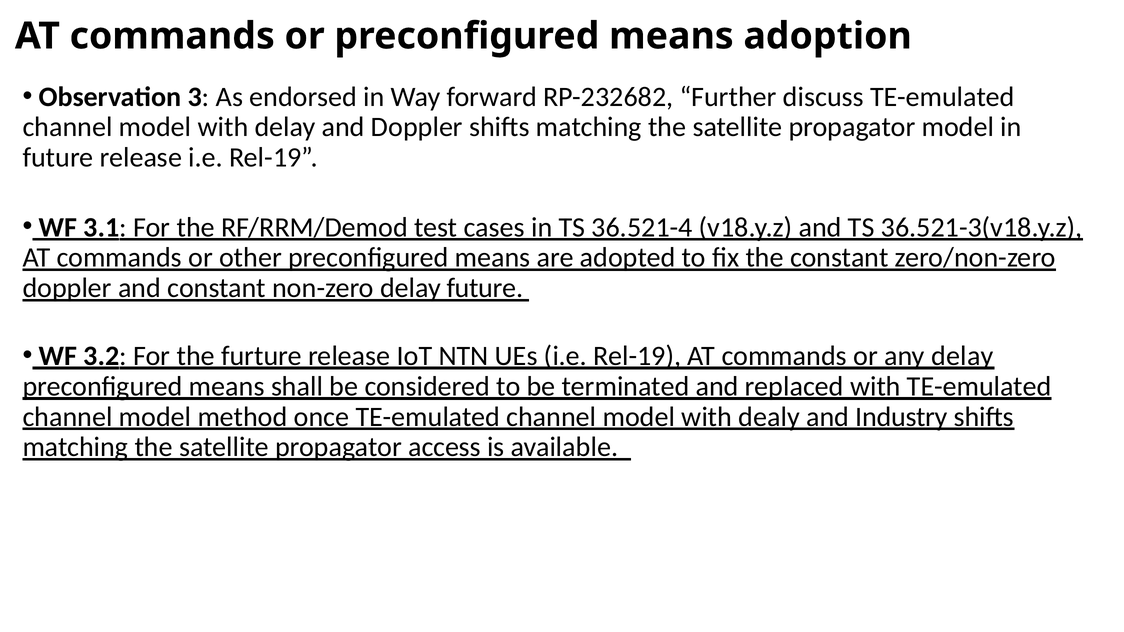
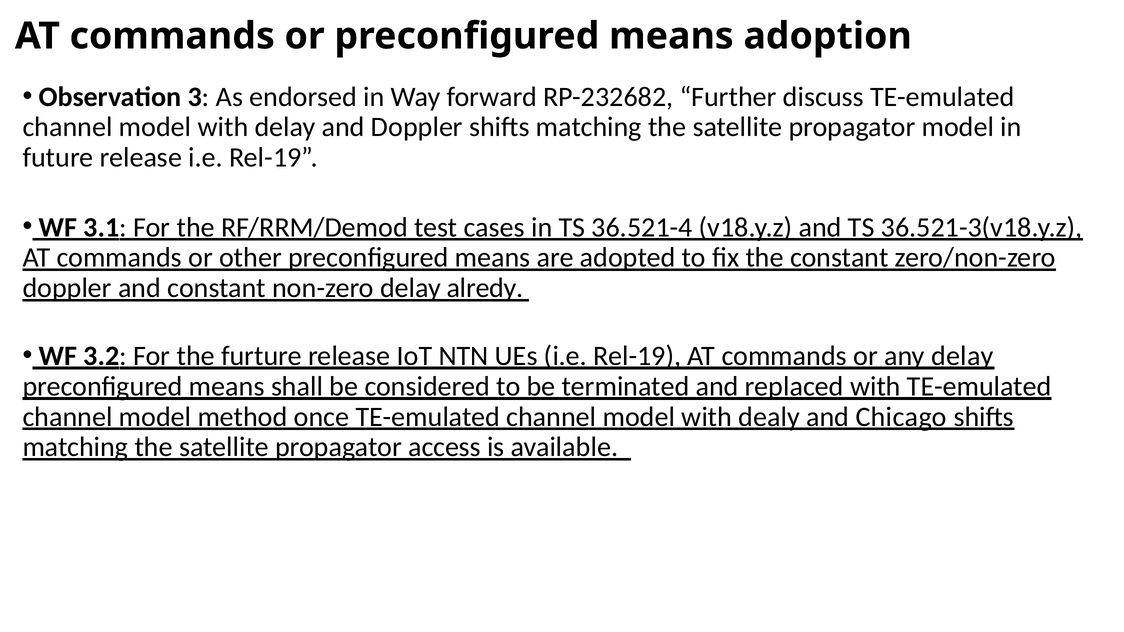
delay future: future -> alredy
Industry: Industry -> Chicago
